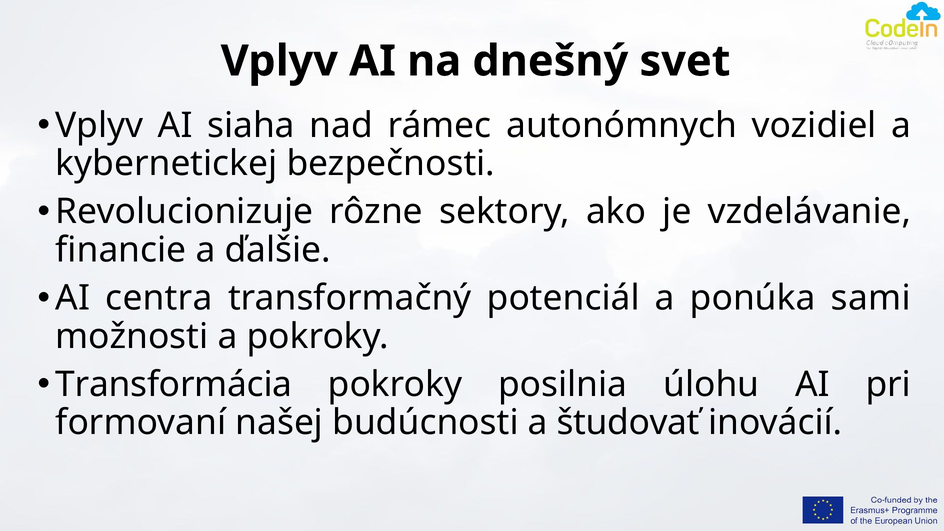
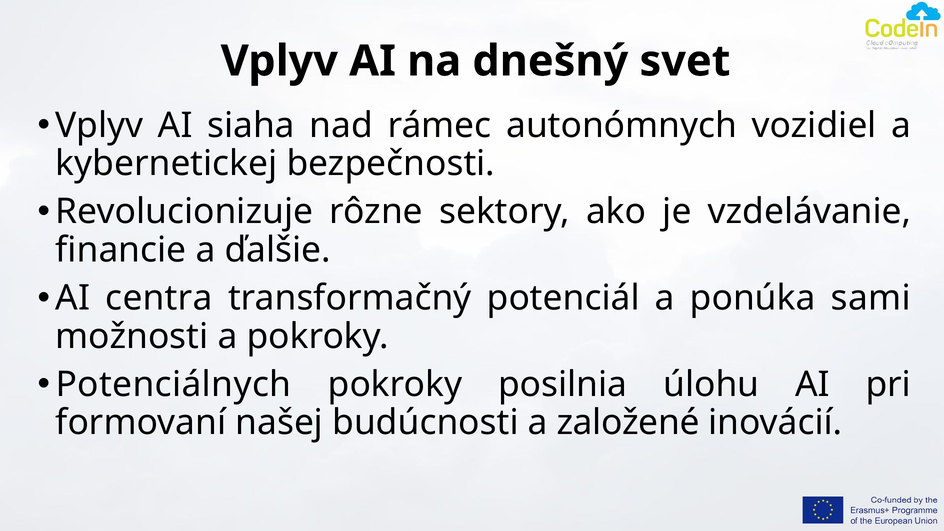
Transformácia: Transformácia -> Potenciálnych
študovať: študovať -> založené
